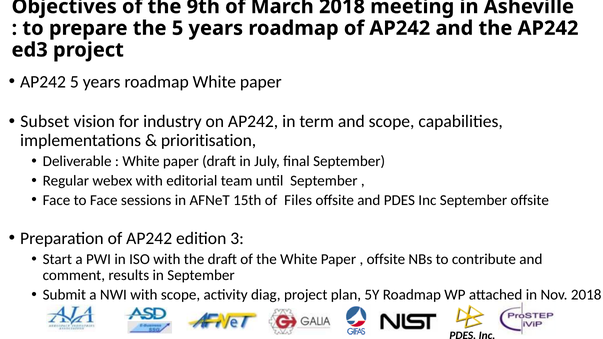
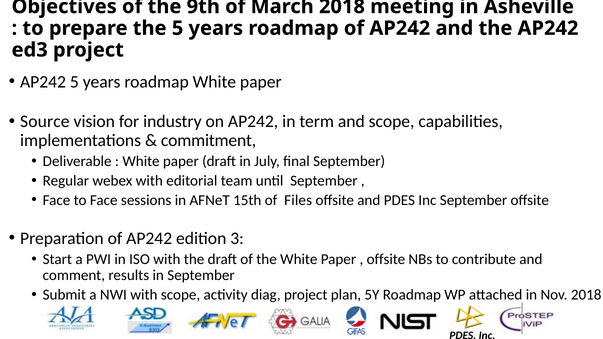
Subset: Subset -> Source
prioritisation: prioritisation -> commitment
